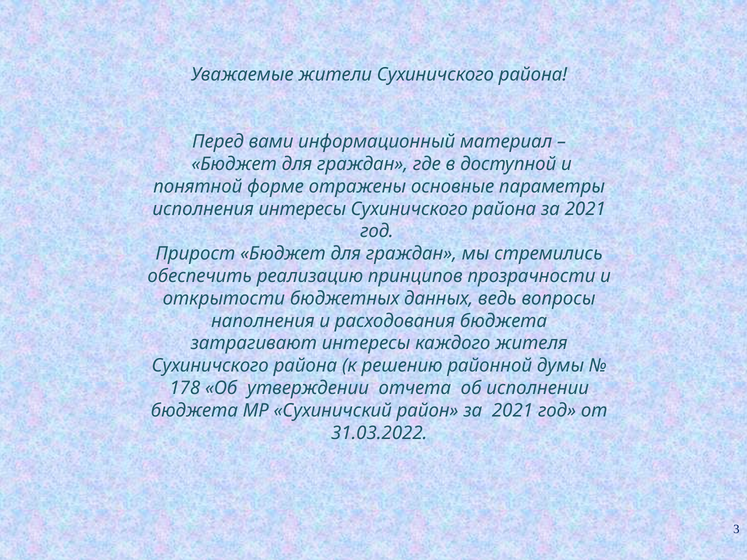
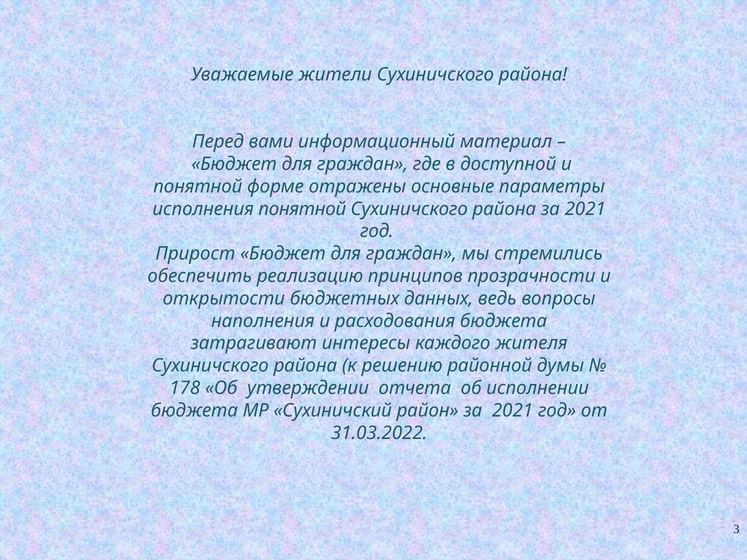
исполнения интересы: интересы -> понятной
